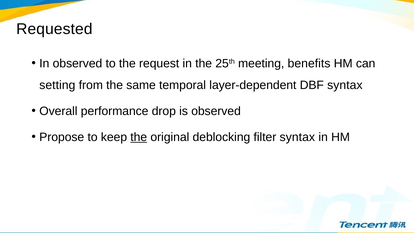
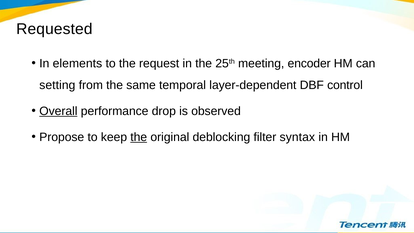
In observed: observed -> elements
benefits: benefits -> encoder
DBF syntax: syntax -> control
Overall underline: none -> present
